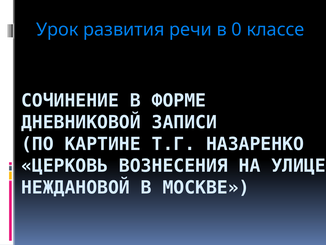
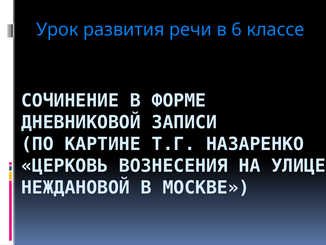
0: 0 -> 6
